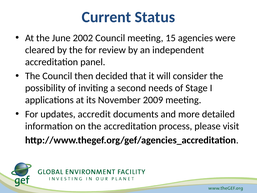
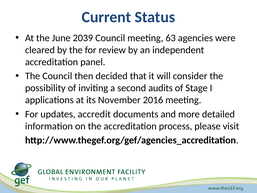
2002: 2002 -> 2039
15: 15 -> 63
needs: needs -> audits
2009: 2009 -> 2016
